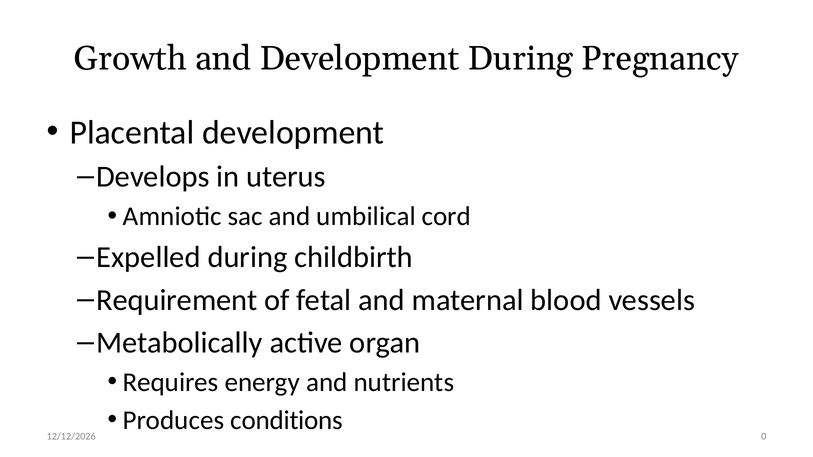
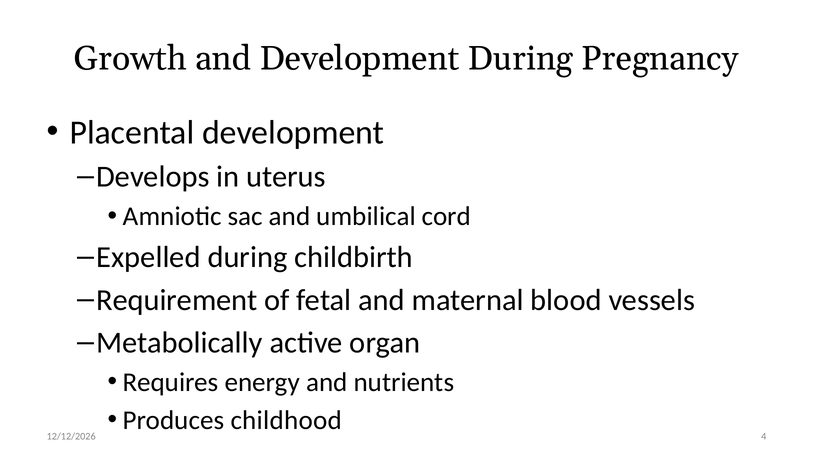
conditions: conditions -> childhood
0: 0 -> 4
